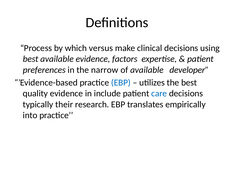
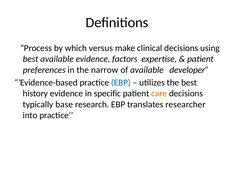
quality: quality -> history
include: include -> specific
care colour: blue -> orange
their: their -> base
empirically: empirically -> researcher
